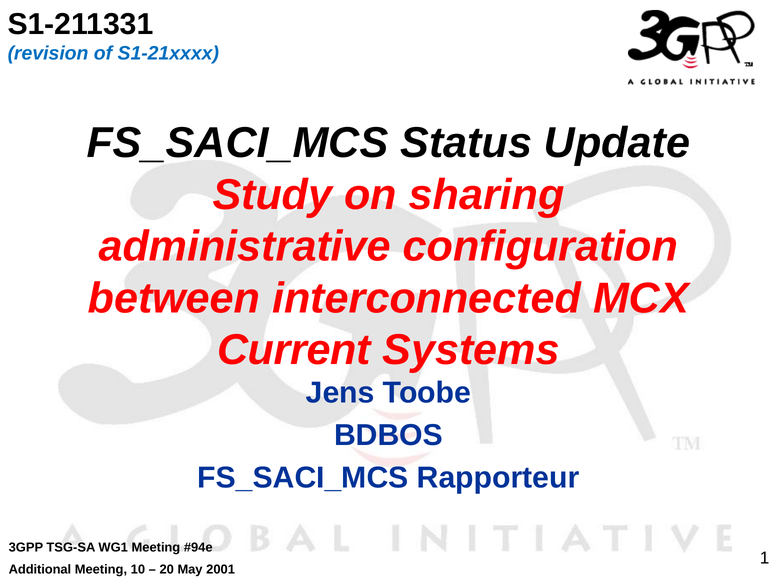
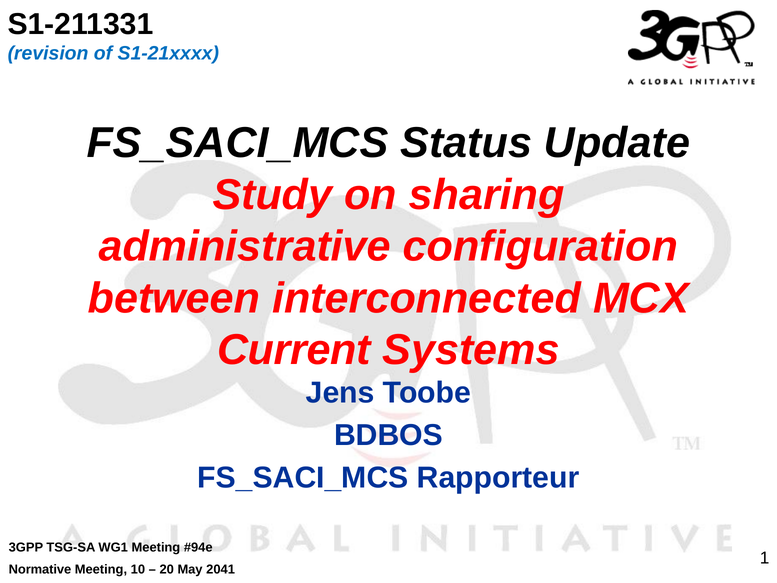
Additional: Additional -> Normative
2001: 2001 -> 2041
